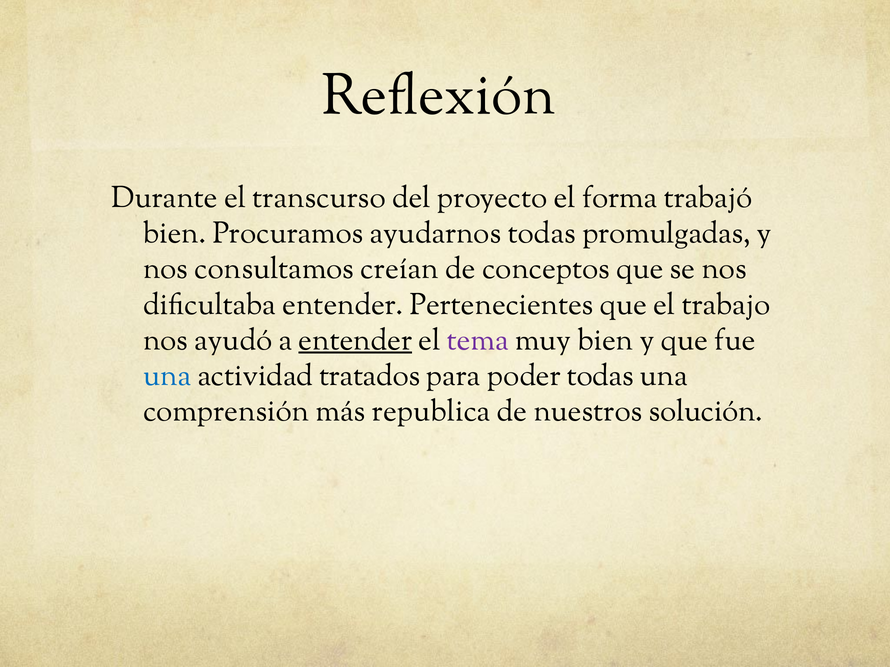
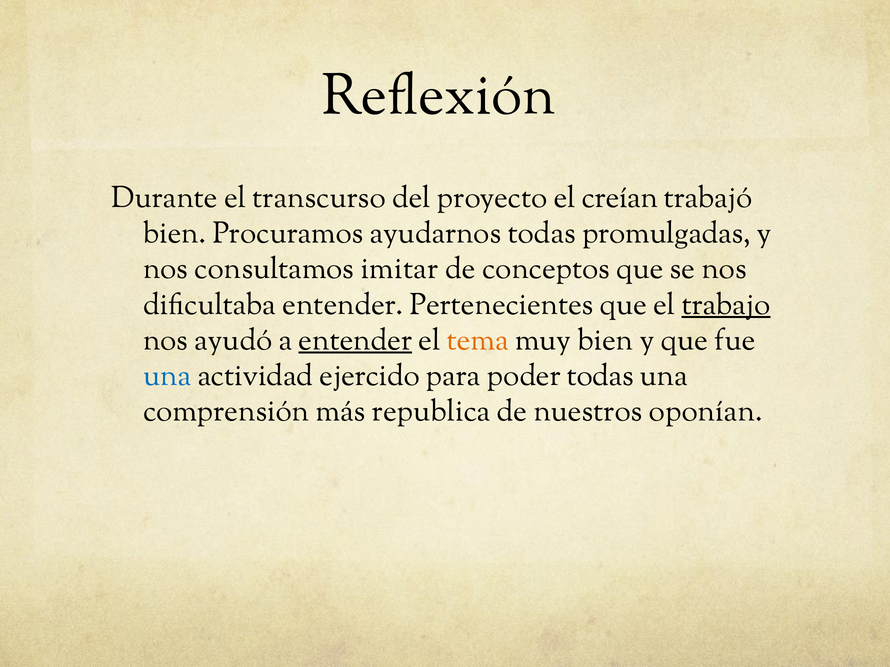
forma: forma -> creían
creían: creían -> imitar
trabajo underline: none -> present
tema colour: purple -> orange
tratados: tratados -> ejercido
solución: solución -> oponían
